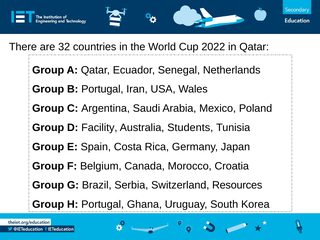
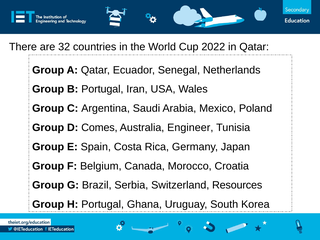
Facility: Facility -> Comes
Students: Students -> Engineer
